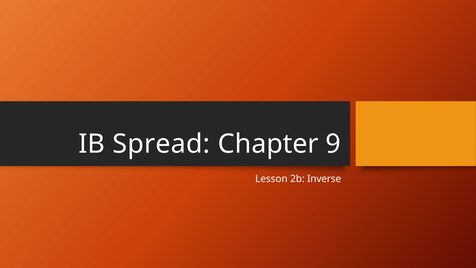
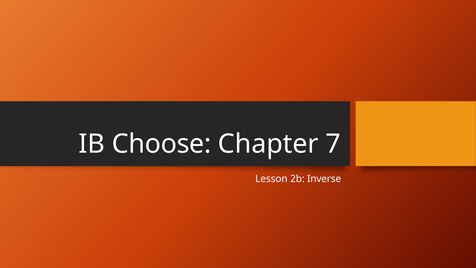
Spread: Spread -> Choose
9: 9 -> 7
